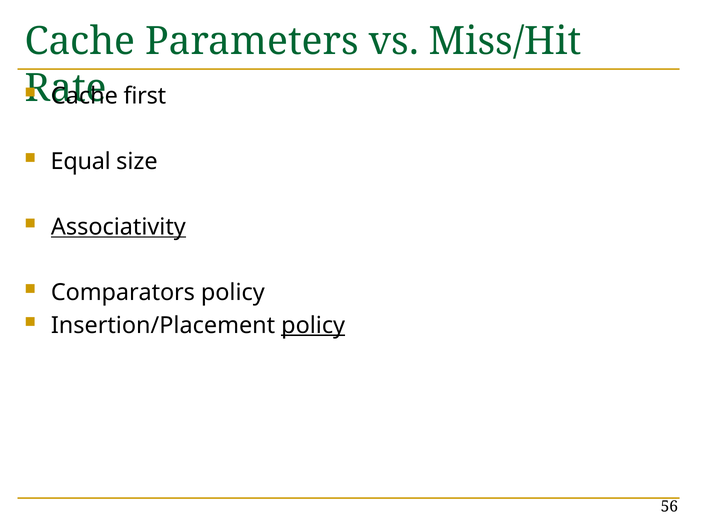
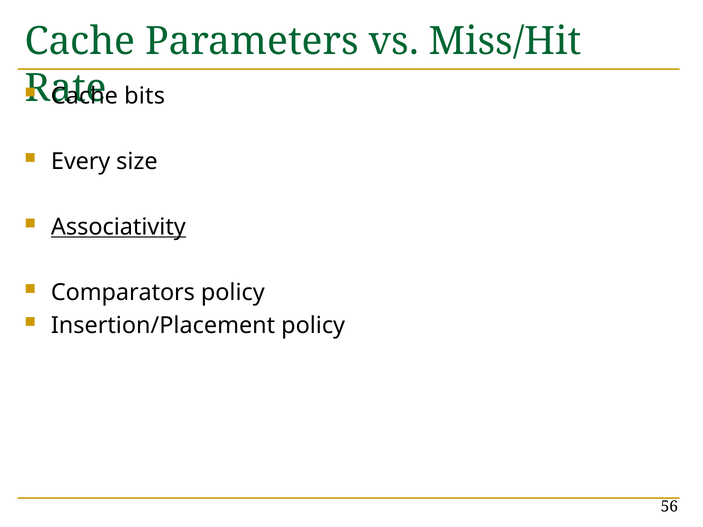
first: first -> bits
Equal: Equal -> Every
policy at (313, 325) underline: present -> none
